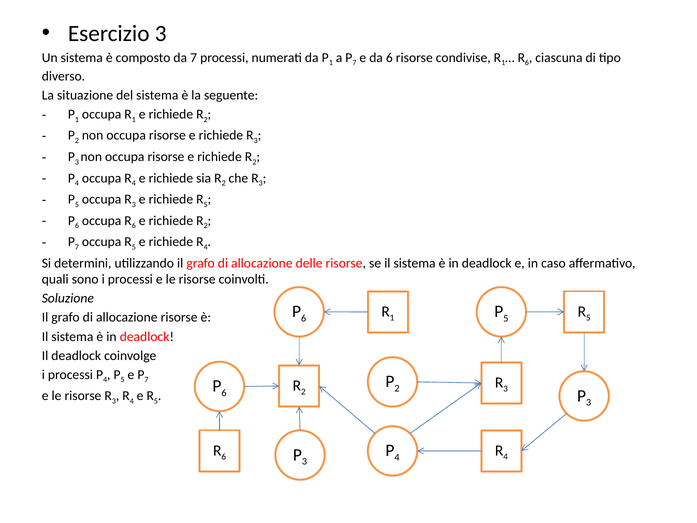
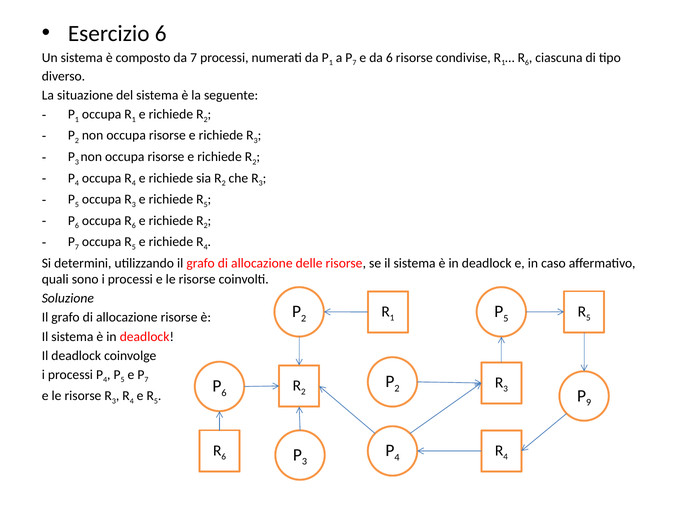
Esercizio 3: 3 -> 6
6 at (304, 318): 6 -> 2
3 at (589, 402): 3 -> 9
